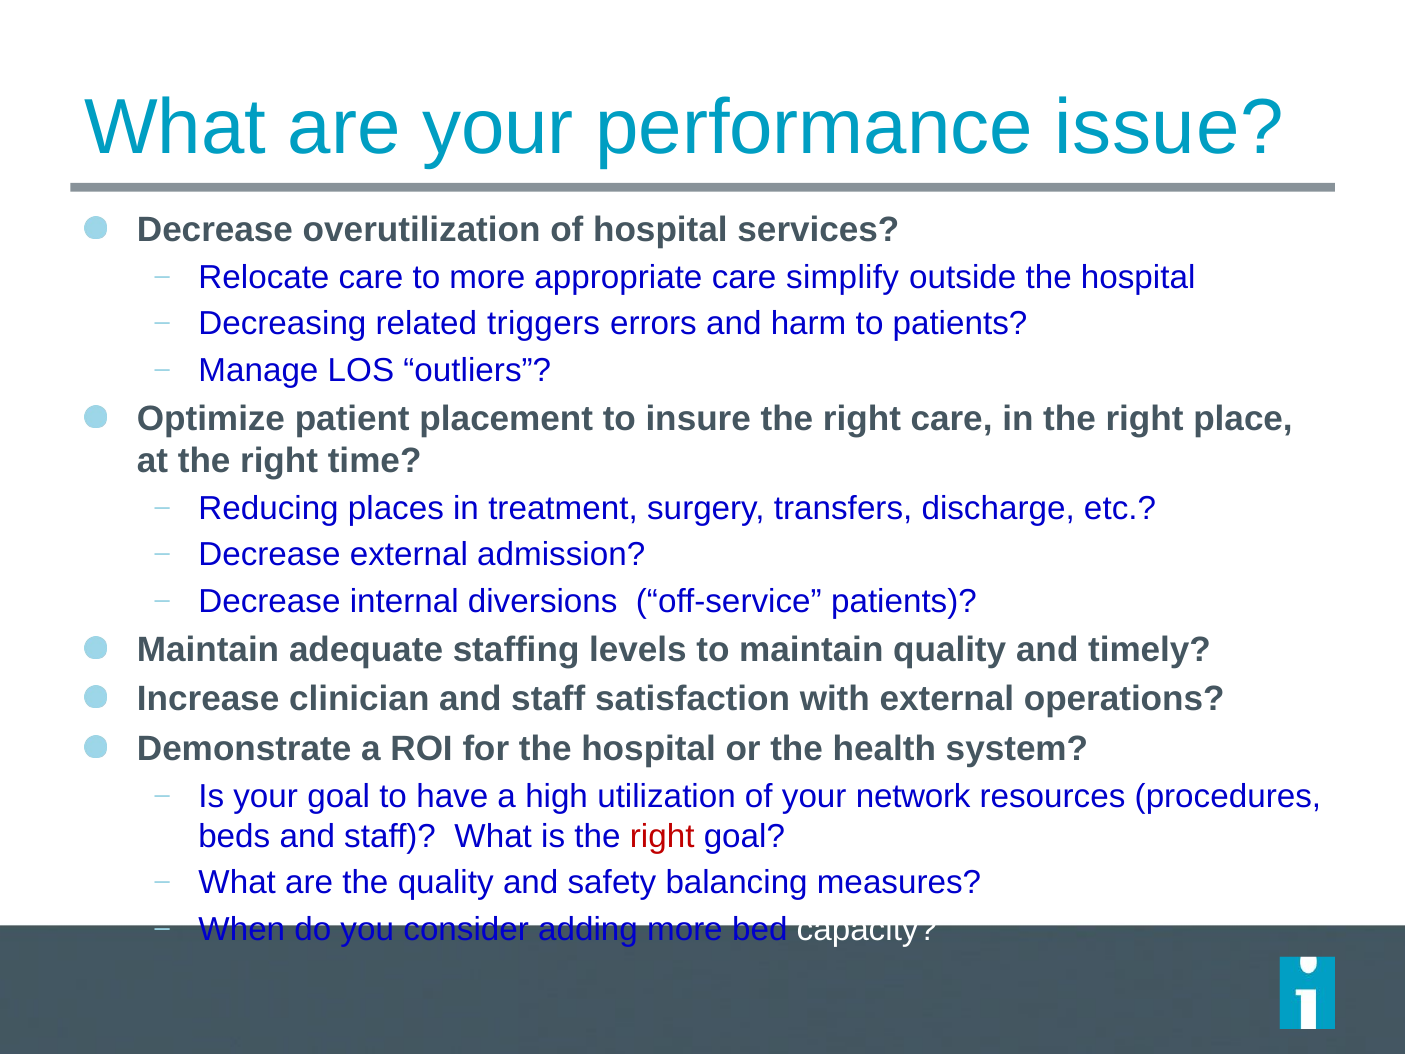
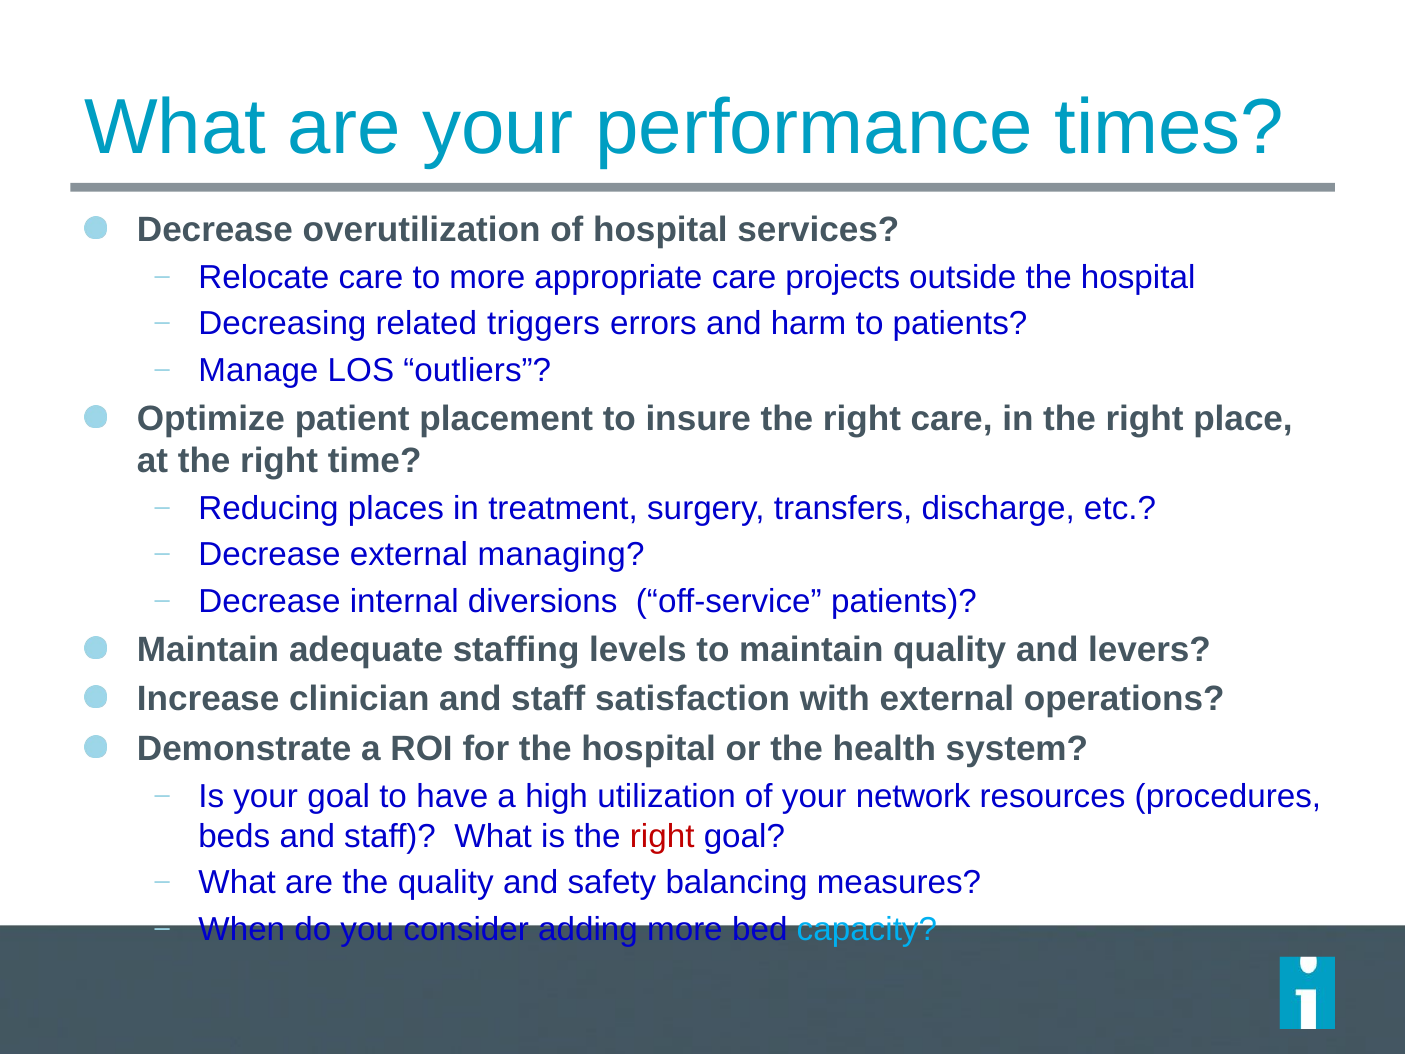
issue: issue -> times
simplify: simplify -> projects
admission: admission -> managing
timely: timely -> levers
capacity colour: white -> light blue
